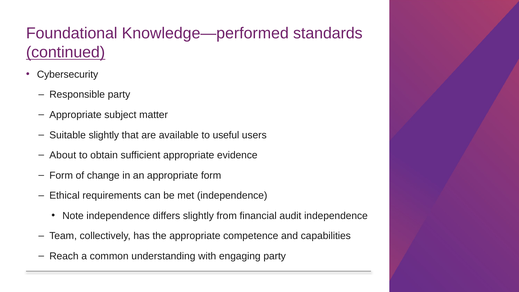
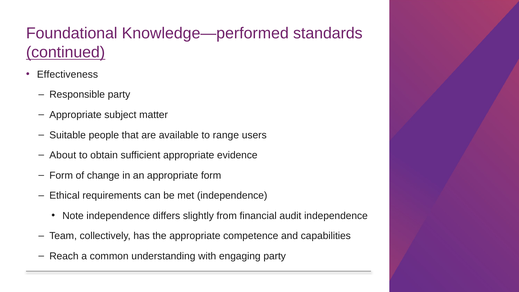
Cybersecurity: Cybersecurity -> Effectiveness
Suitable slightly: slightly -> people
useful: useful -> range
